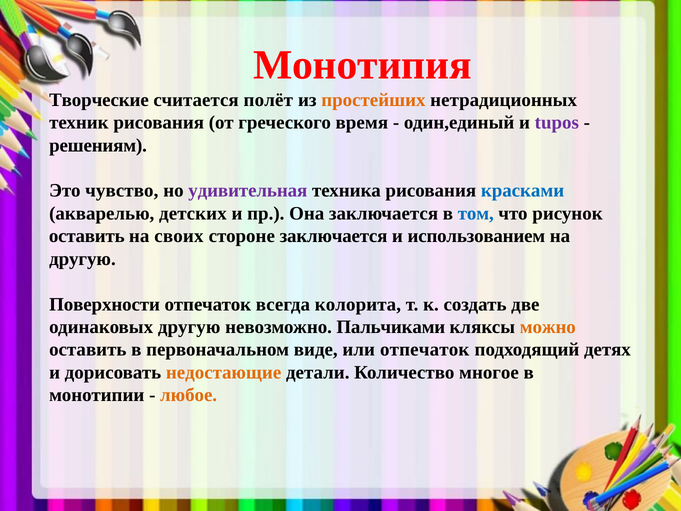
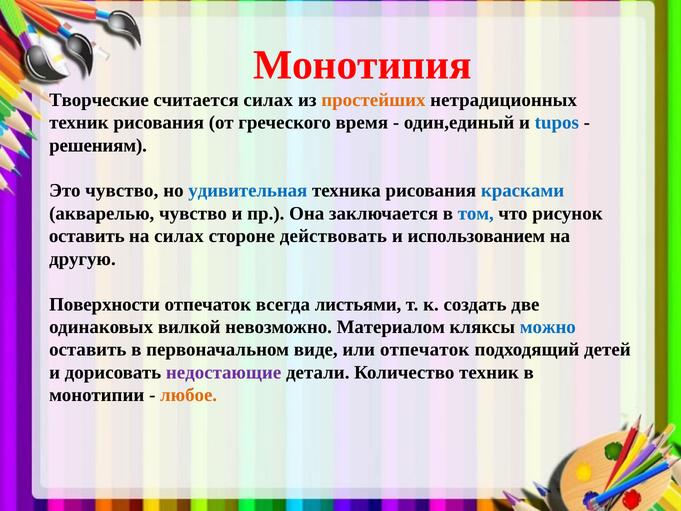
считается полёт: полёт -> силах
tupos colour: purple -> blue
удивительная colour: purple -> blue
акварелью детских: детских -> чувство
на своих: своих -> силах
стороне заключается: заключается -> действовать
колорита: колорита -> листьями
одинаковых другую: другую -> вилкой
Пальчиками: Пальчиками -> Материалом
можно colour: orange -> blue
детях: детях -> детей
недостающие colour: orange -> purple
Количество многое: многое -> техник
